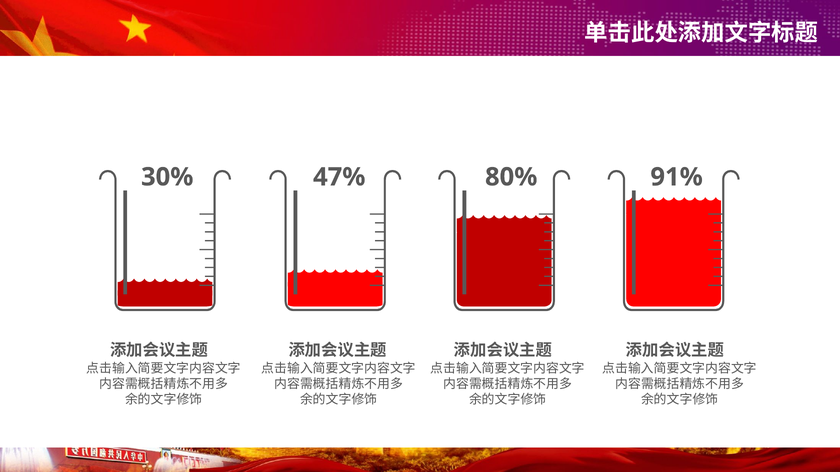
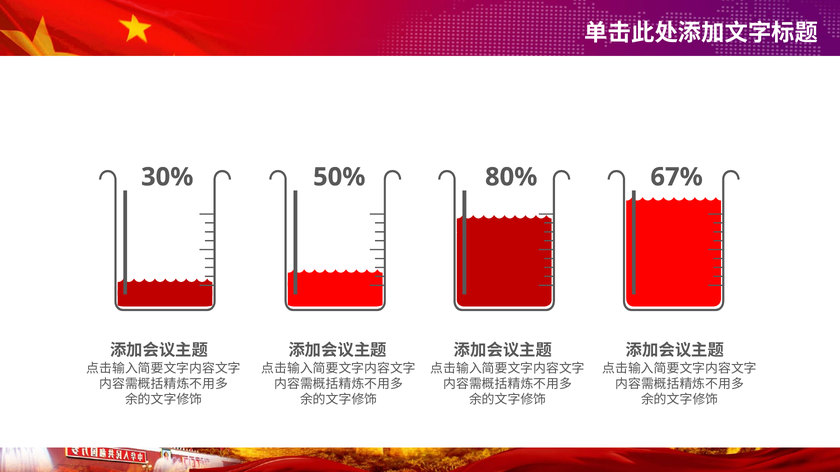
47%: 47% -> 50%
91%: 91% -> 67%
